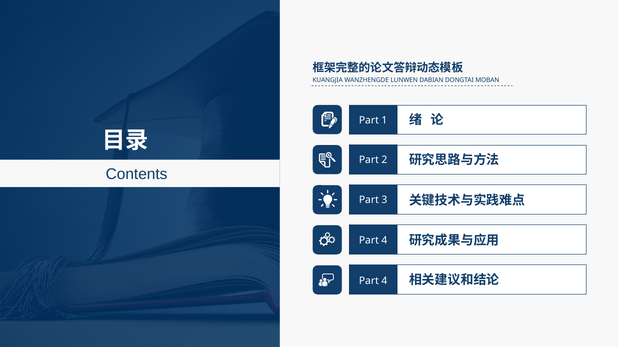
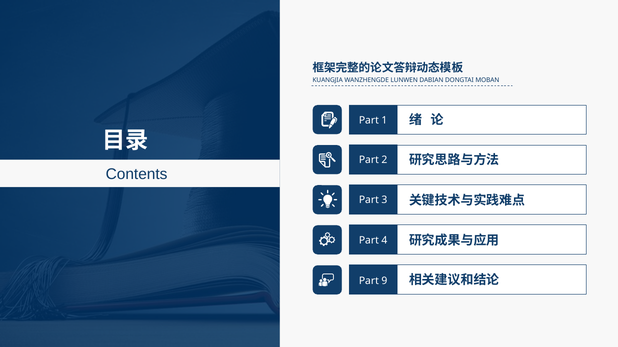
4 at (384, 281): 4 -> 9
